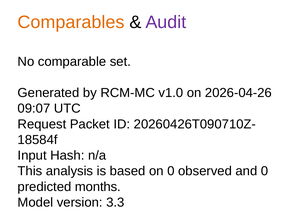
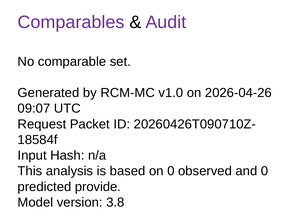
Comparables colour: orange -> purple
months: months -> provide
3.3: 3.3 -> 3.8
